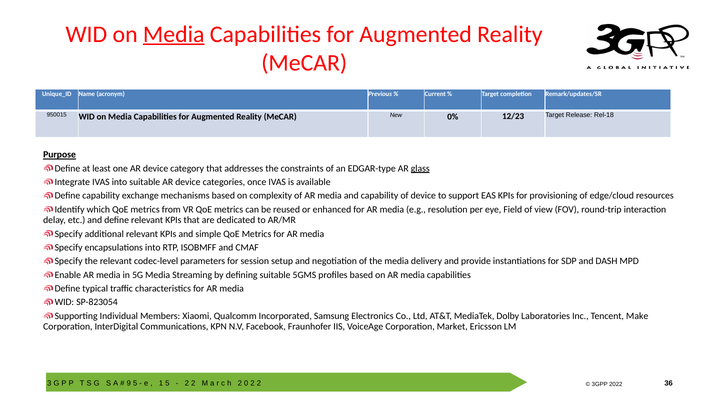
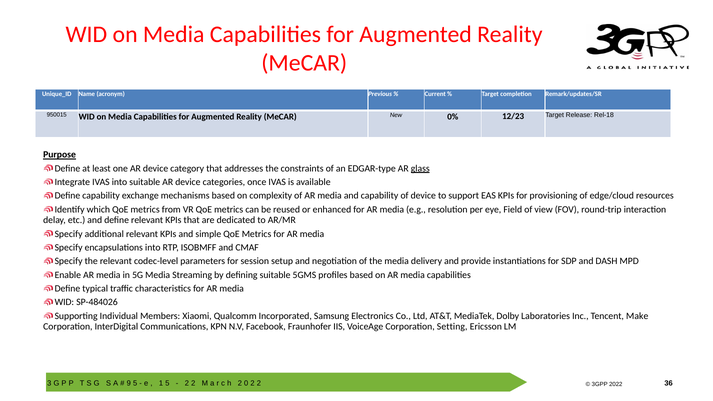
Media at (174, 34) underline: present -> none
SP-823054: SP-823054 -> SP-484026
Market: Market -> Setting
